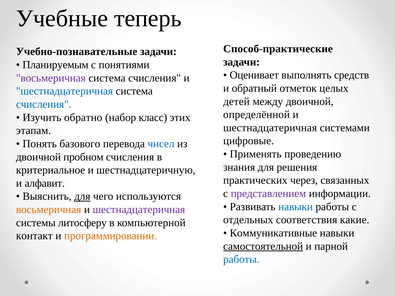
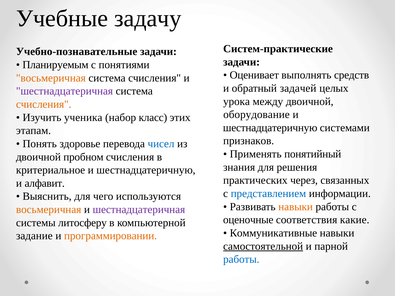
теперь: теперь -> задачу
Способ-практические: Способ-практические -> Систем-практические
восьмеричная at (51, 78) colour: purple -> orange
отметок: отметок -> задачей
шестнадцатеричная at (64, 91) colour: blue -> purple
детей: детей -> урока
счисления at (44, 104) colour: blue -> orange
определённой: определённой -> оборудование
обратно: обратно -> ученика
шестнадцатеричная at (270, 128): шестнадцатеричная -> шестнадцатеричную
цифровые: цифровые -> признаков
базового: базового -> здоровье
проведению: проведению -> понятийный
представлением colour: purple -> blue
для at (82, 197) underline: present -> none
навыки at (296, 207) colour: blue -> orange
отдельных: отдельных -> оценочные
контакт: контакт -> задание
